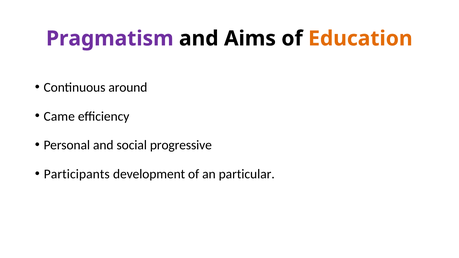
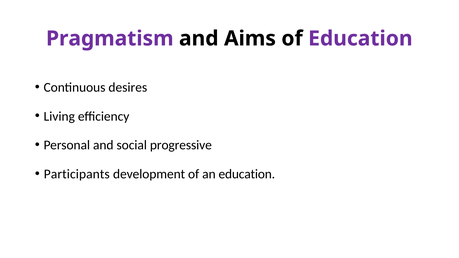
Education at (360, 39) colour: orange -> purple
around: around -> desires
Came: Came -> Living
an particular: particular -> education
